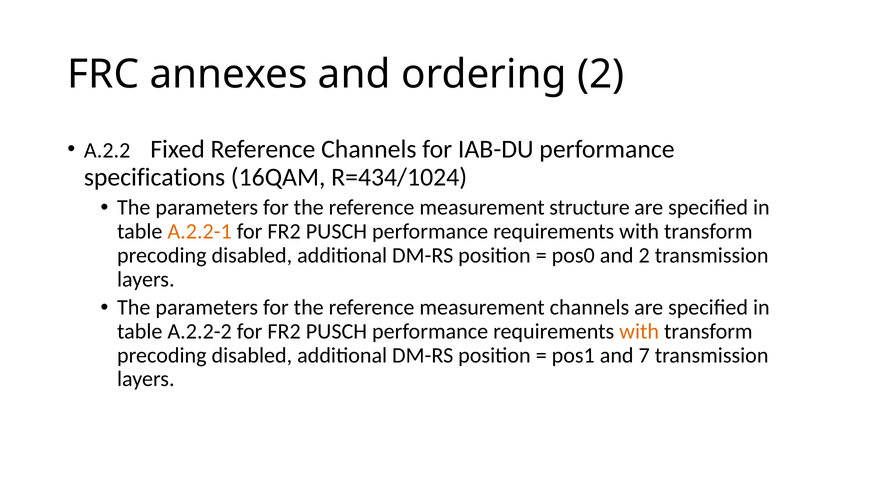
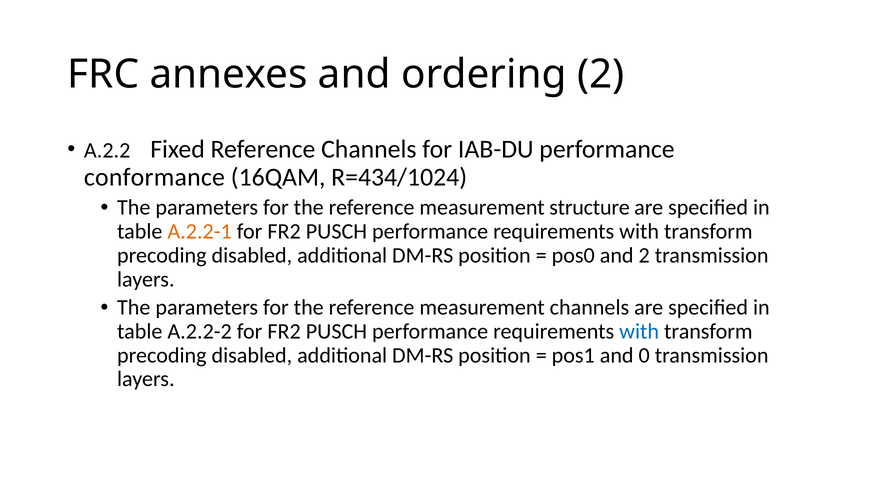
specifications: specifications -> conformance
with at (639, 332) colour: orange -> blue
7: 7 -> 0
